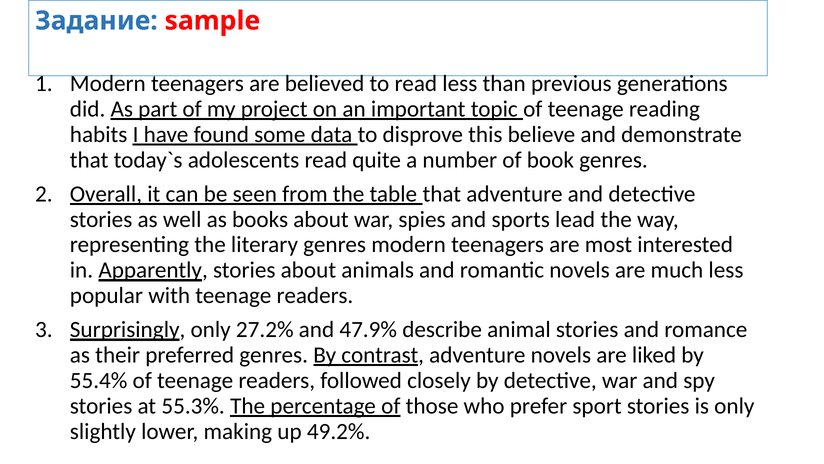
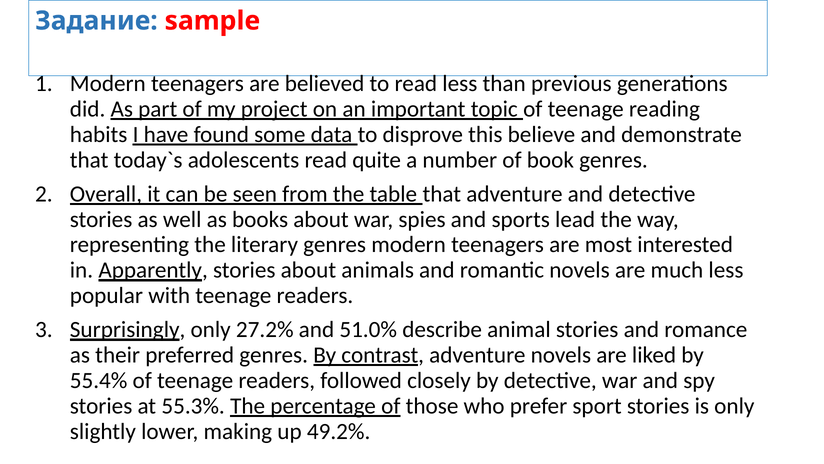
47.9%: 47.9% -> 51.0%
